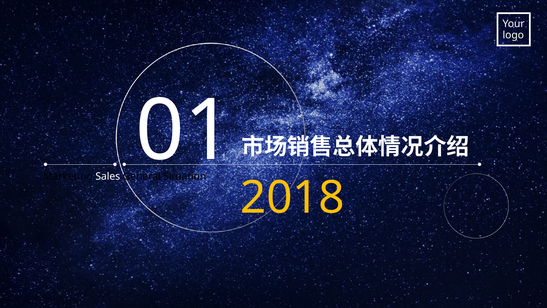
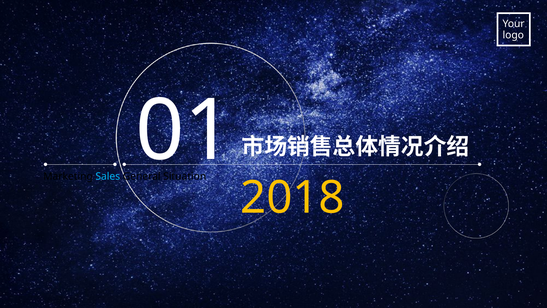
Sales colour: white -> light blue
